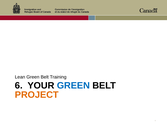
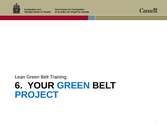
PROJECT colour: orange -> blue
